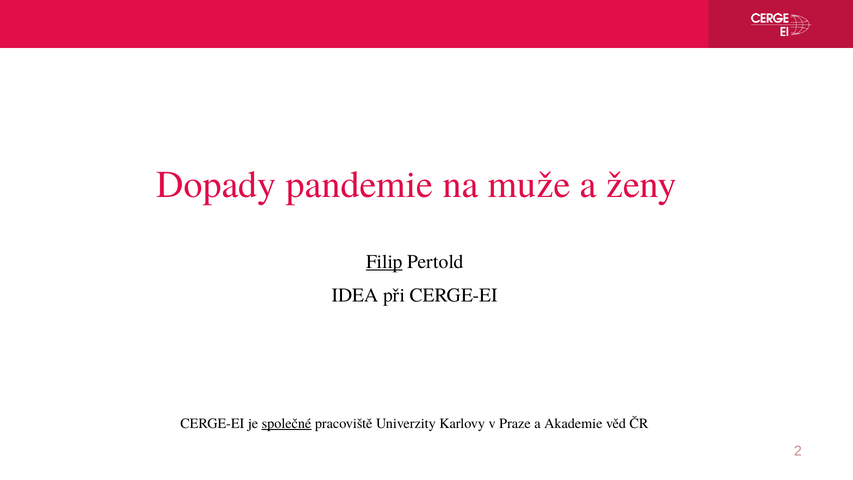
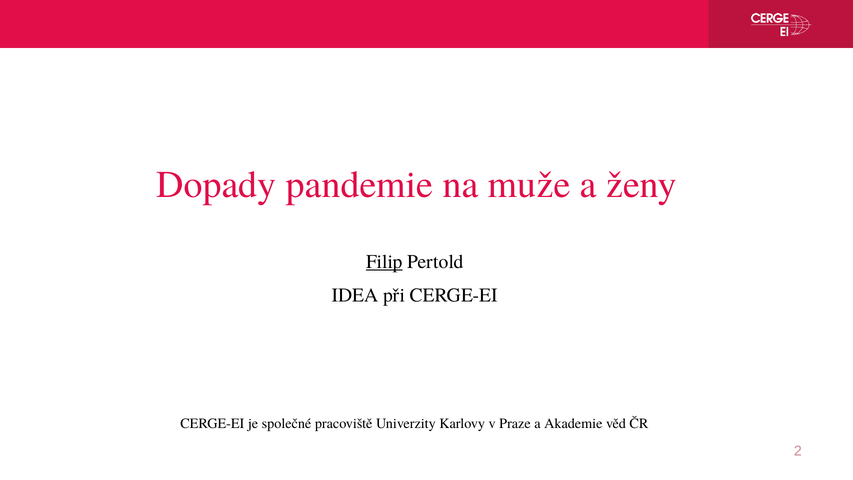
společné underline: present -> none
